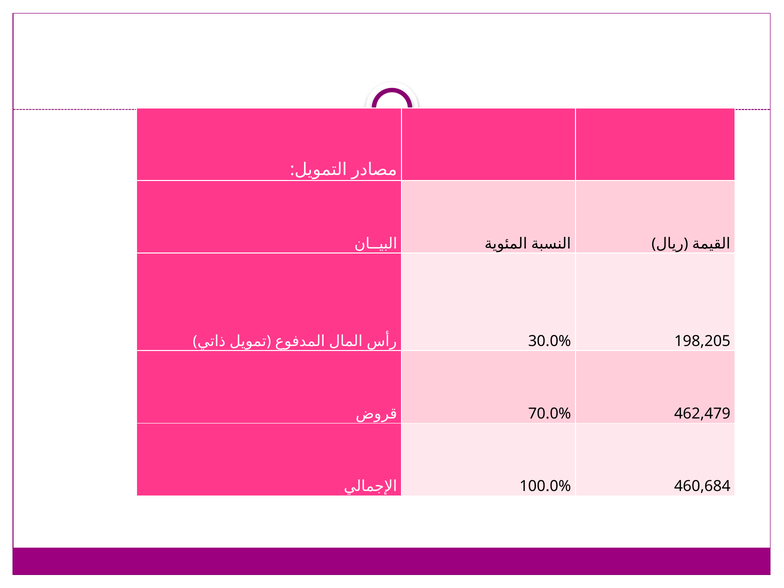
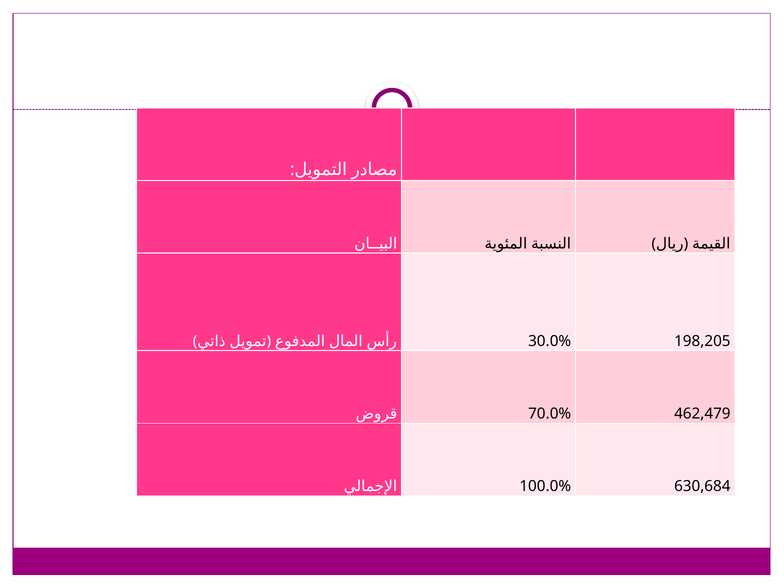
460,684: 460,684 -> 630,684
